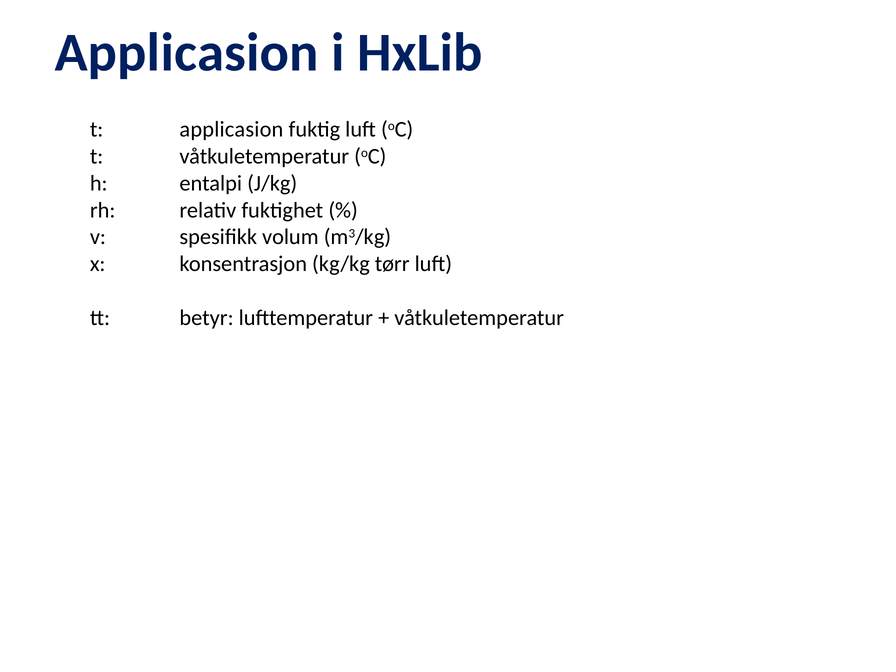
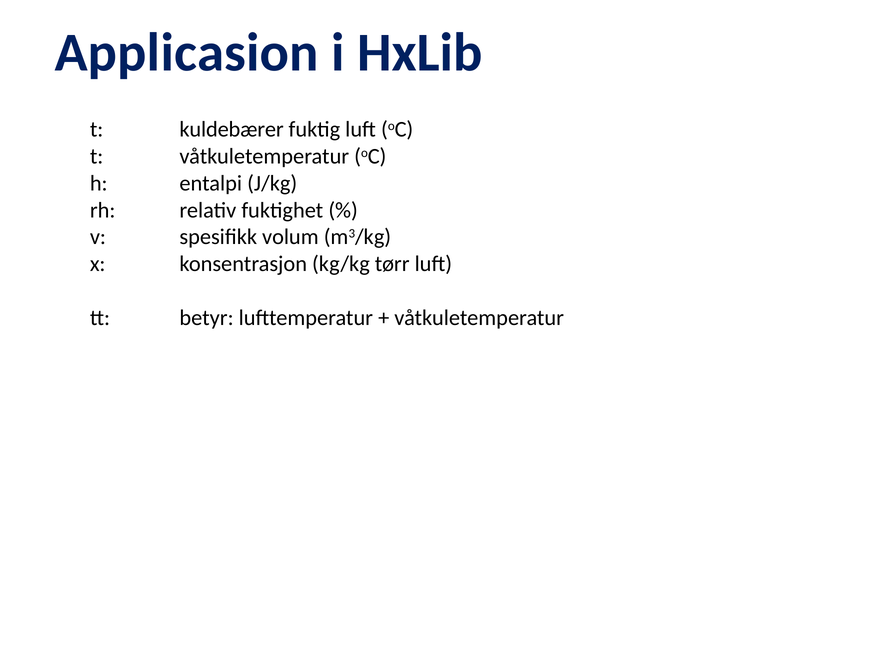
t applicasion: applicasion -> kuldebærer
